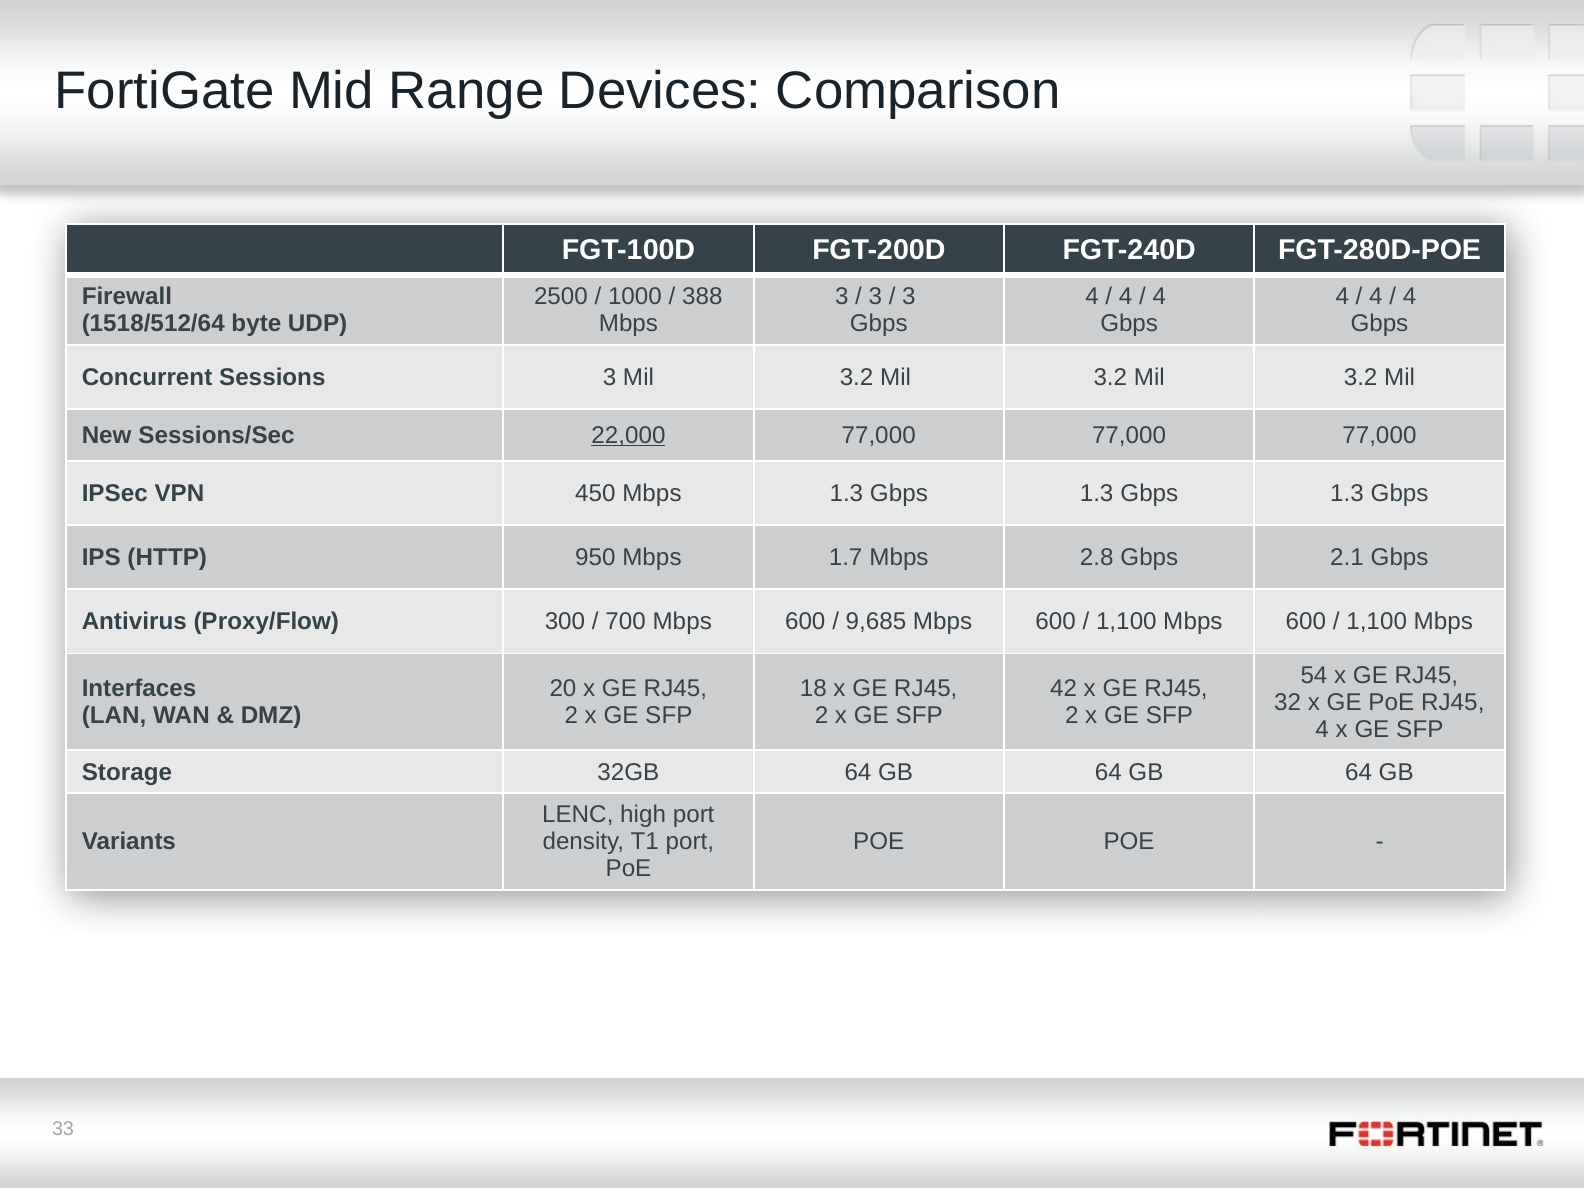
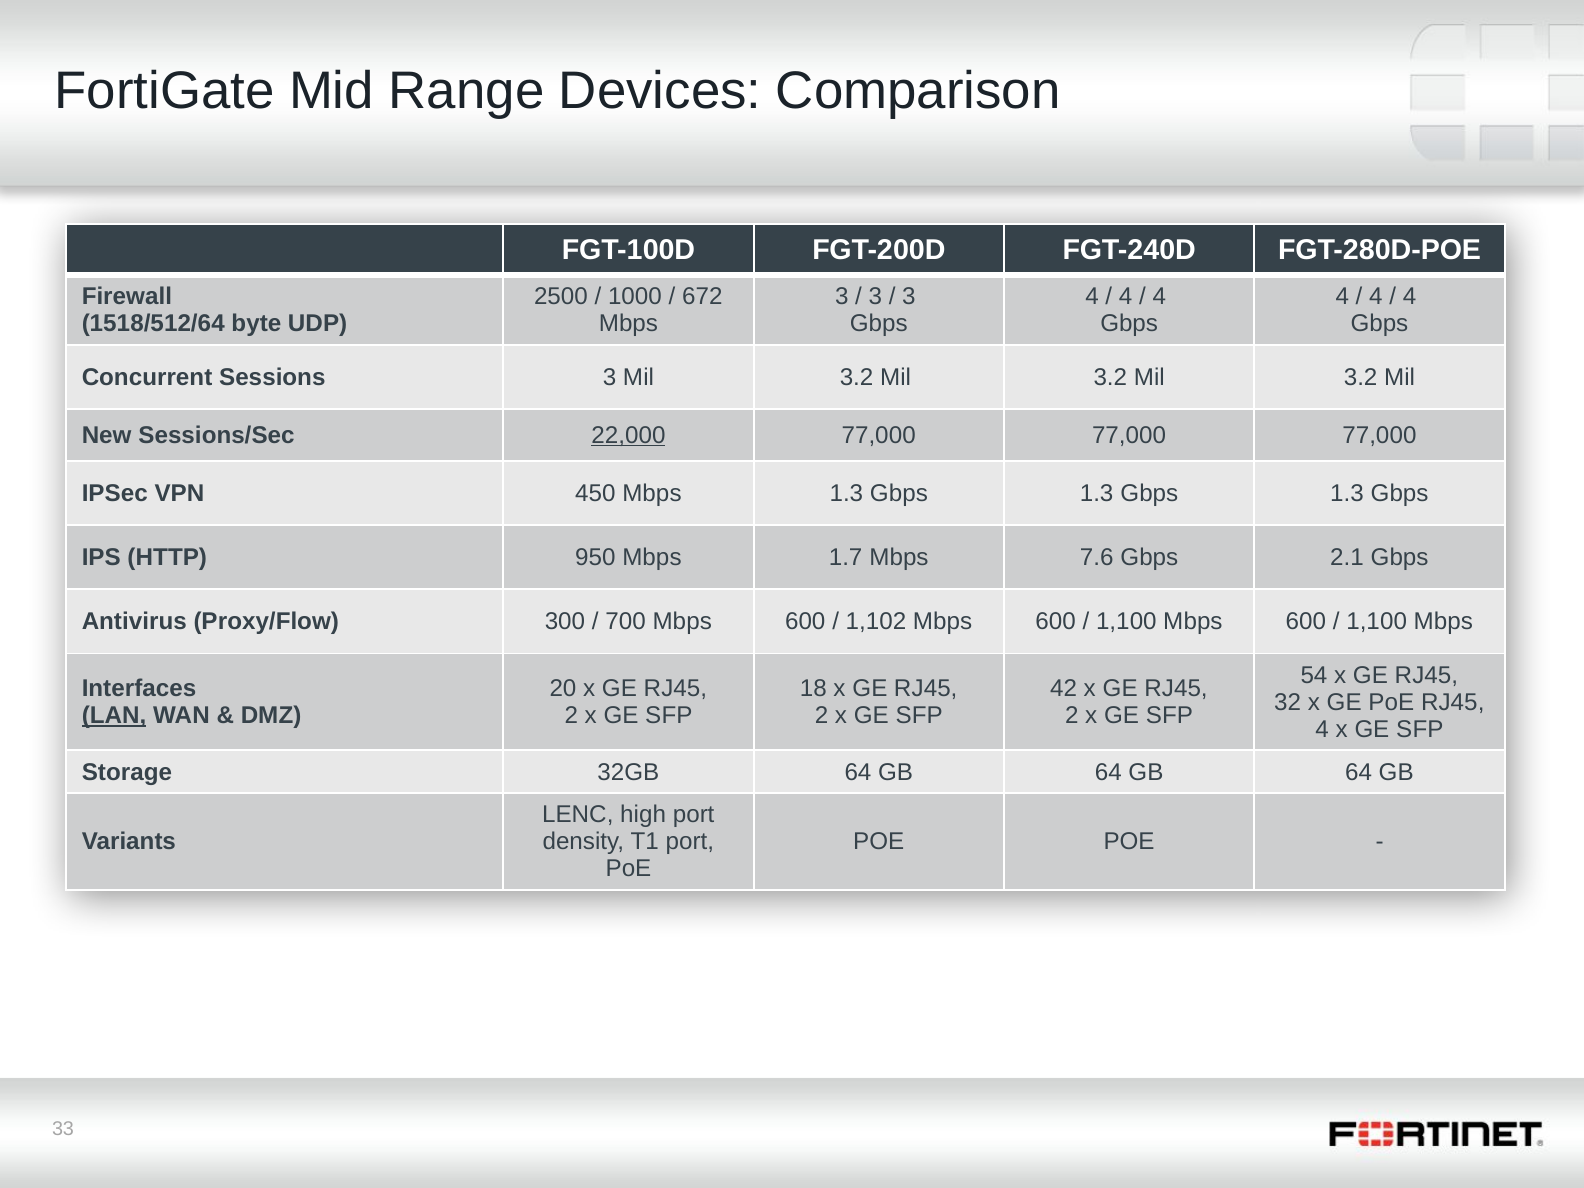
388: 388 -> 672
2.8: 2.8 -> 7.6
9,685: 9,685 -> 1,102
LAN underline: none -> present
